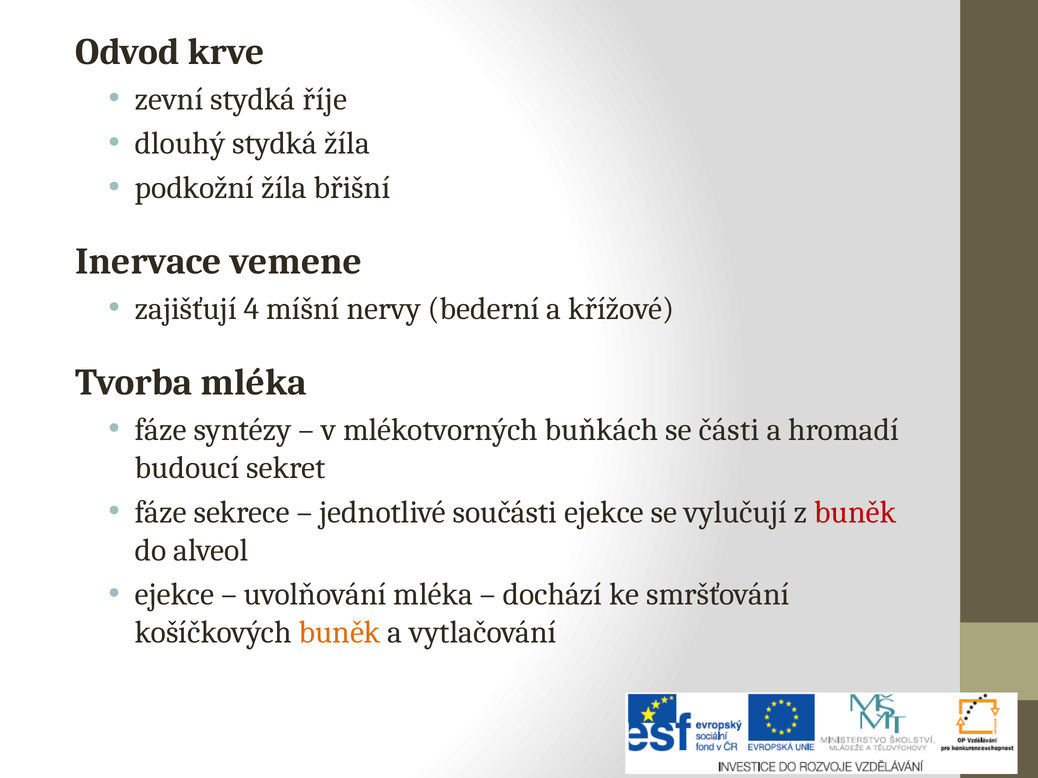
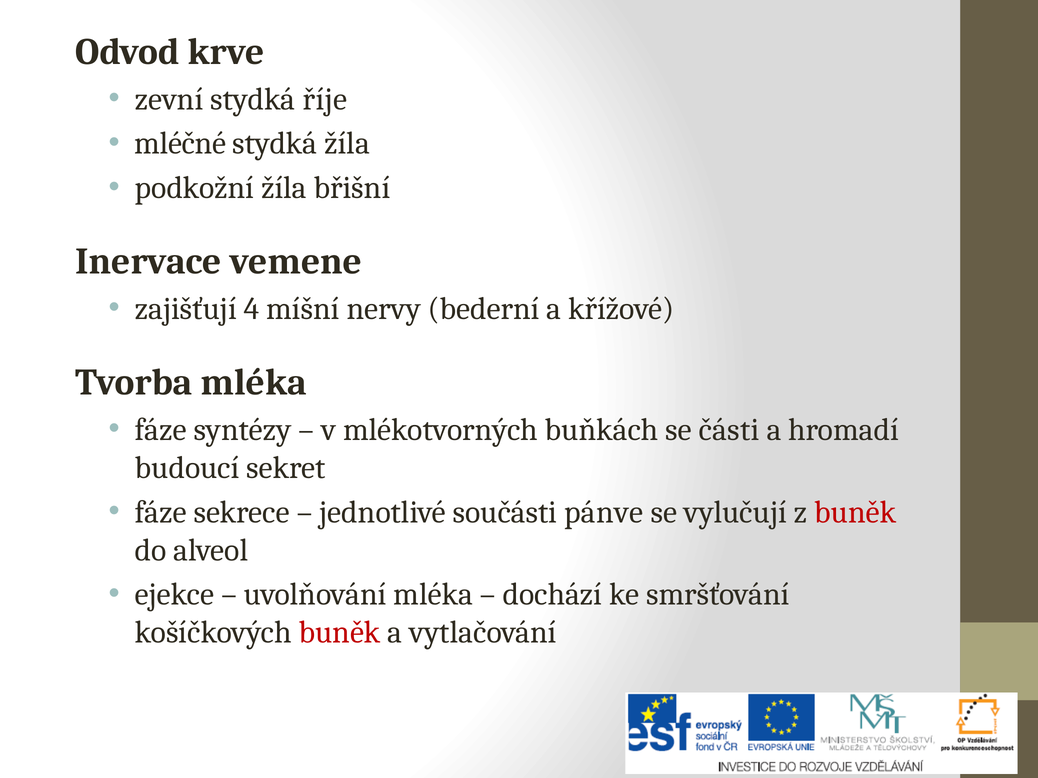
dlouhý: dlouhý -> mléčné
součásti ejekce: ejekce -> pánve
buněk at (340, 633) colour: orange -> red
